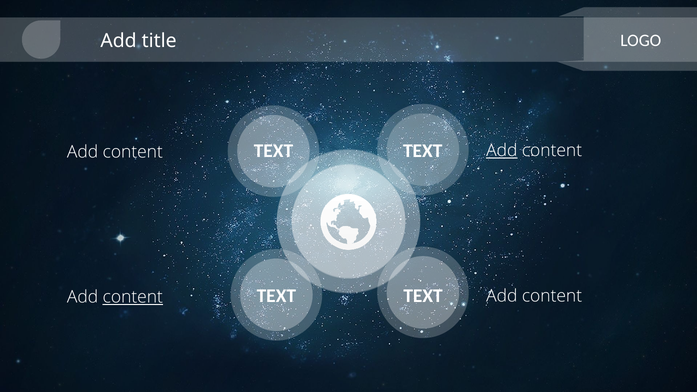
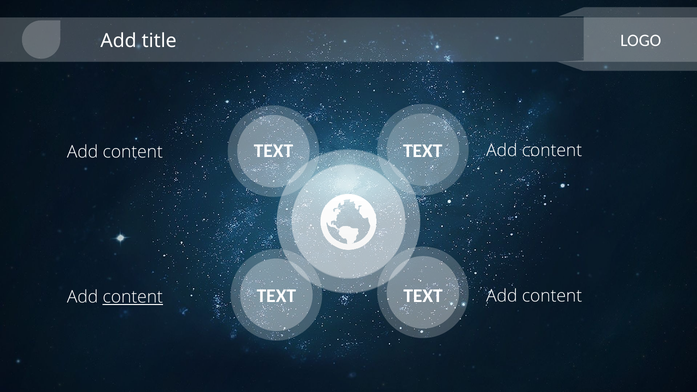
Add at (502, 151) underline: present -> none
